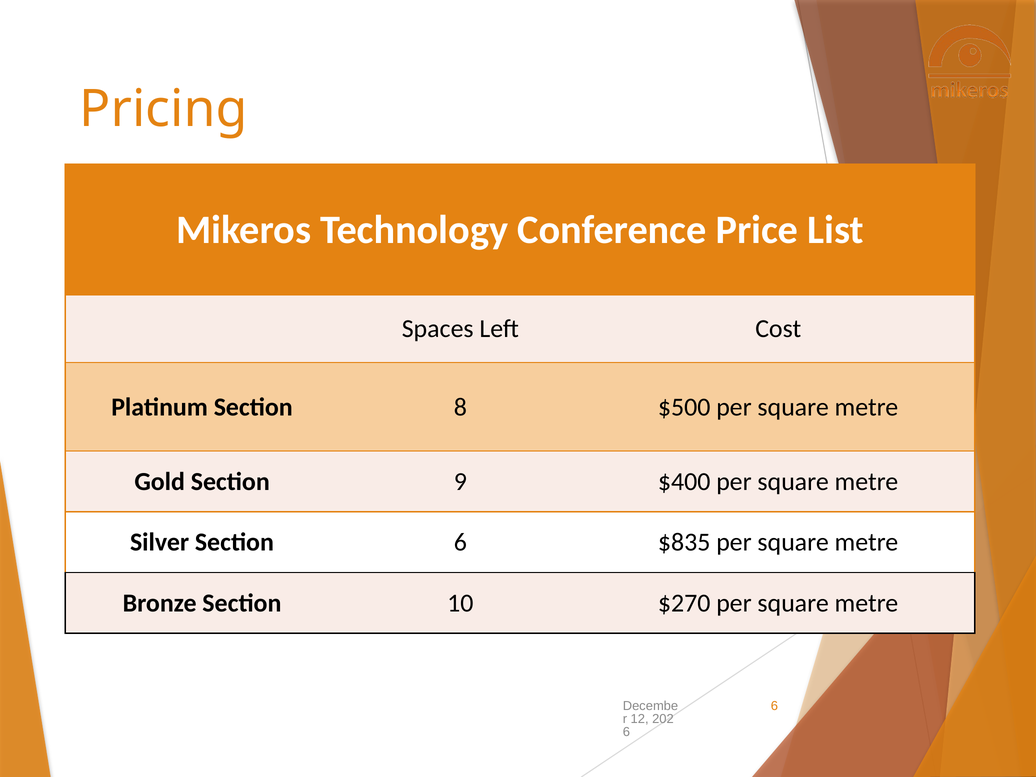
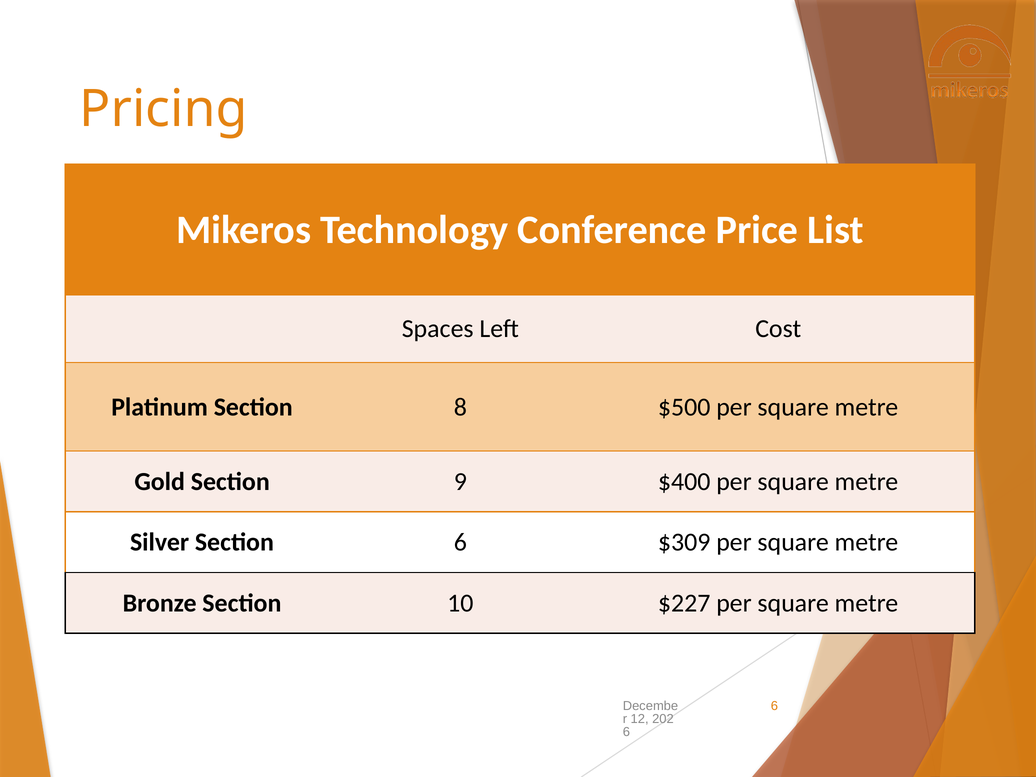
$835: $835 -> $309
$270: $270 -> $227
